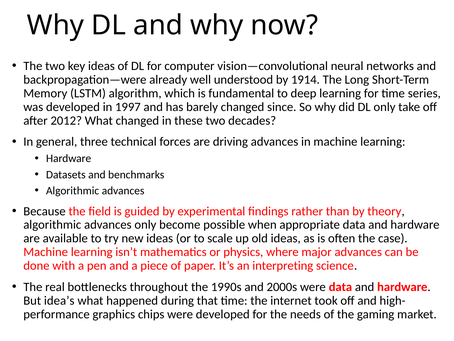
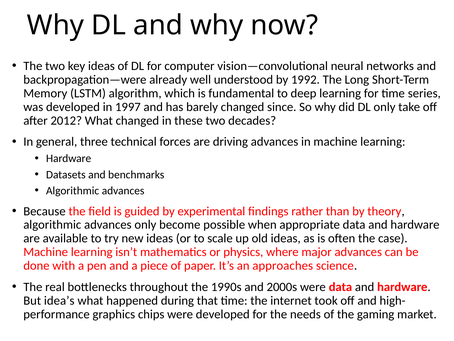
1914: 1914 -> 1992
interpreting: interpreting -> approaches
